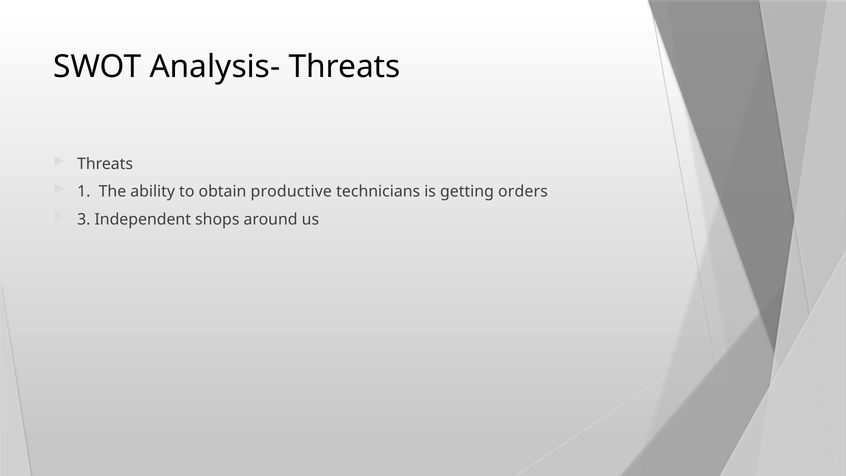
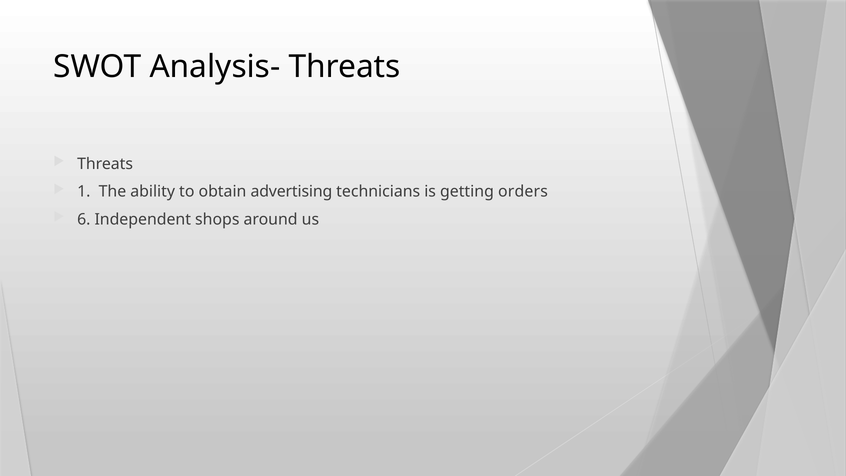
productive: productive -> advertising
3: 3 -> 6
